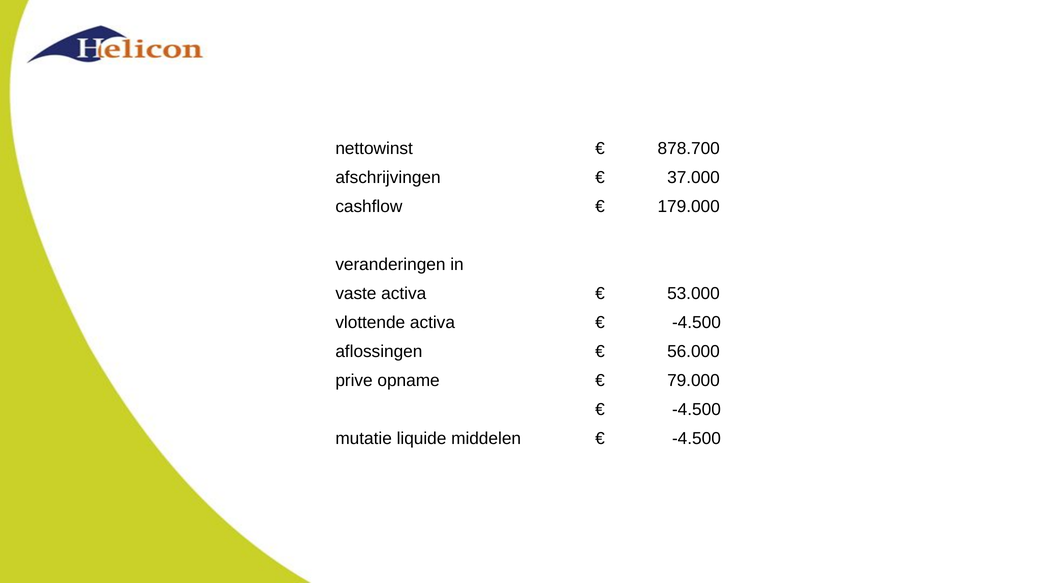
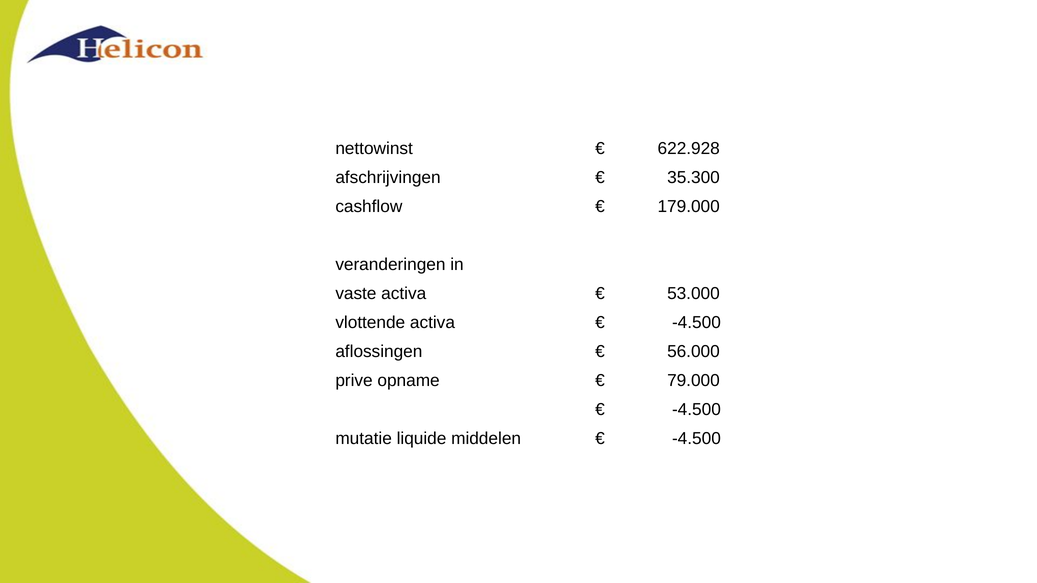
878.700: 878.700 -> 622.928
37.000: 37.000 -> 35.300
